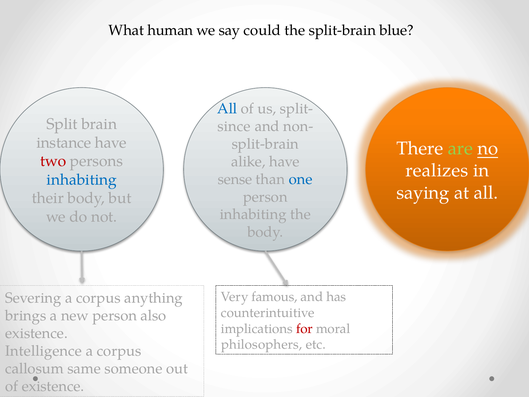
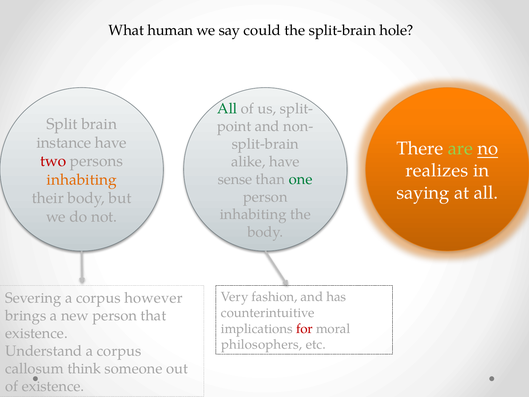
blue: blue -> hole
All at (227, 108) colour: blue -> green
since: since -> point
one colour: blue -> green
inhabiting at (82, 180) colour: blue -> orange
famous: famous -> fashion
anything: anything -> however
also: also -> that
Intelligence: Intelligence -> Understand
same: same -> think
